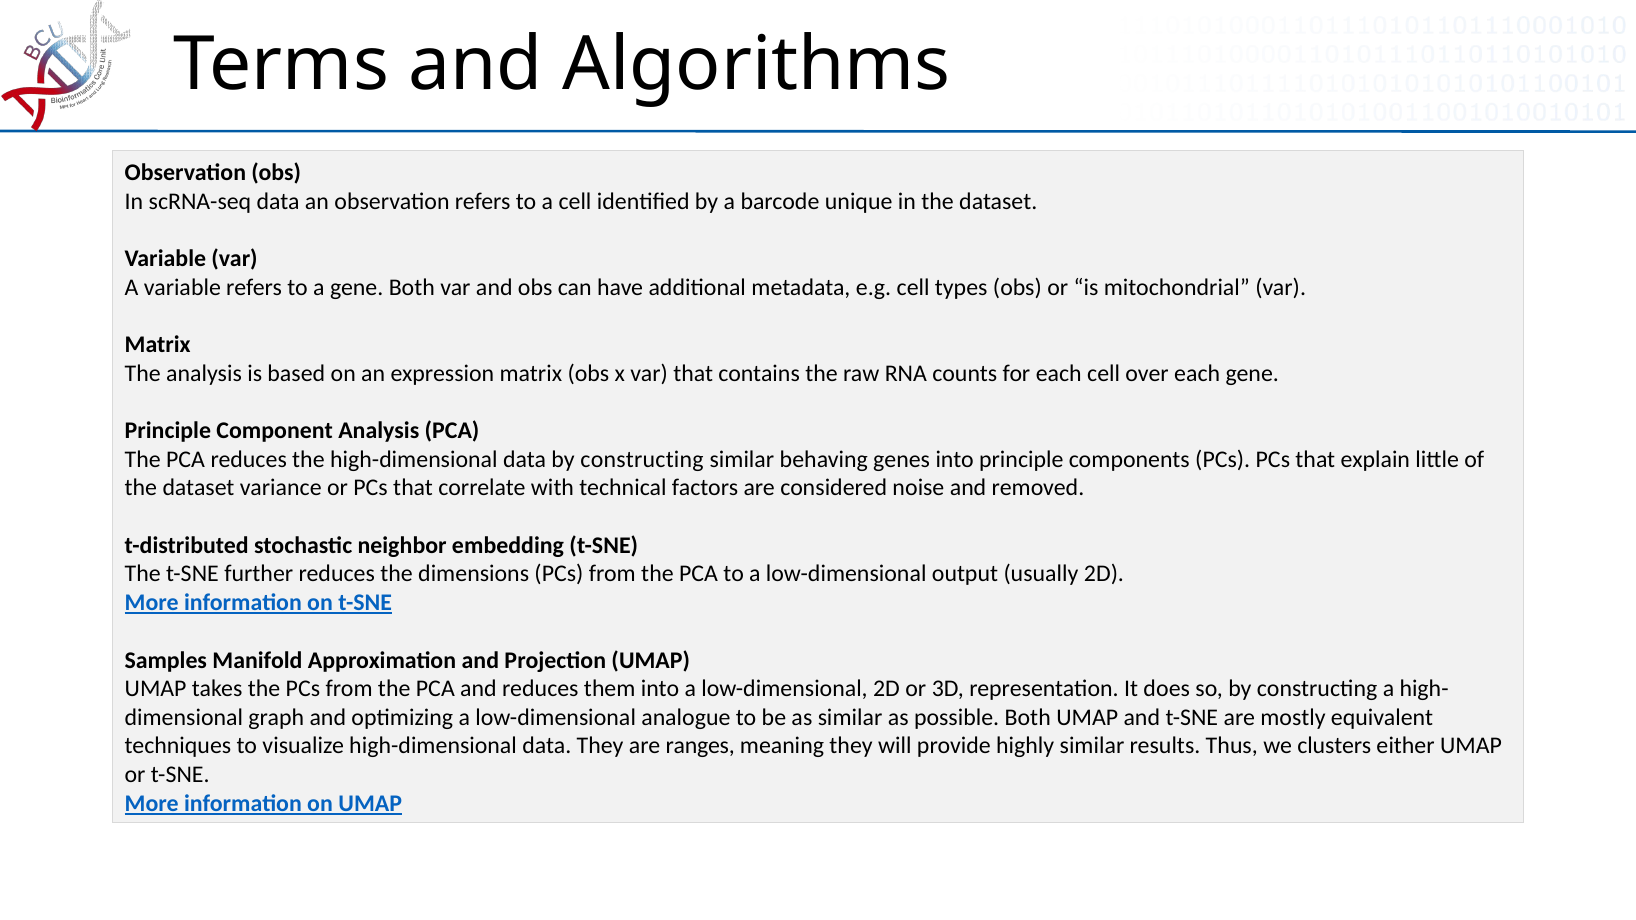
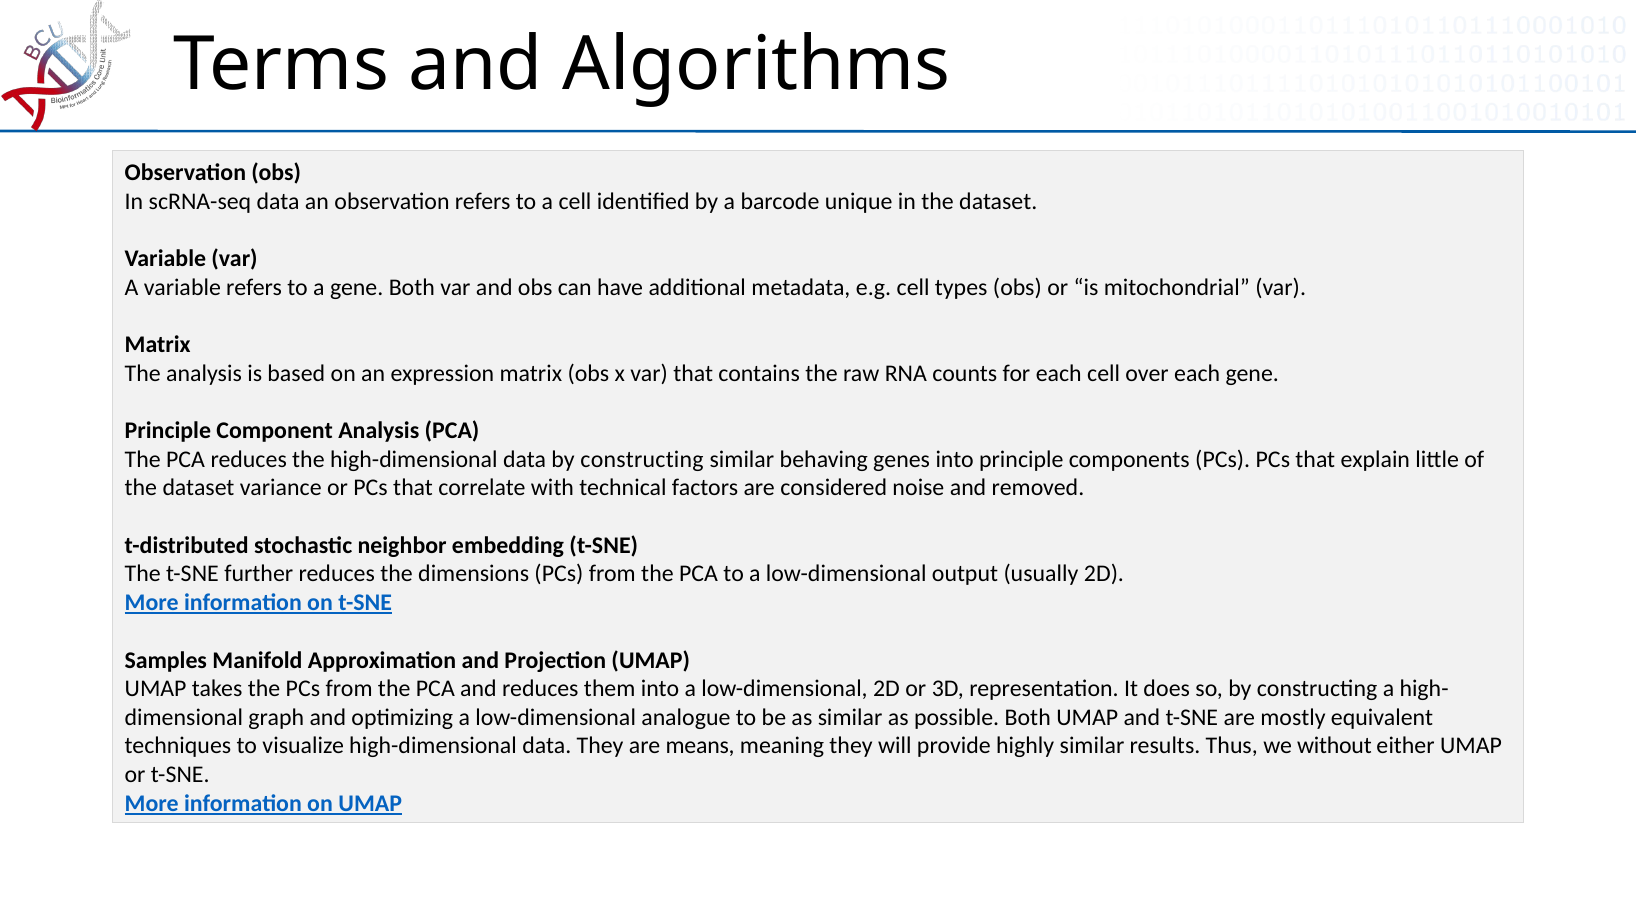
ranges: ranges -> means
clusters: clusters -> without
